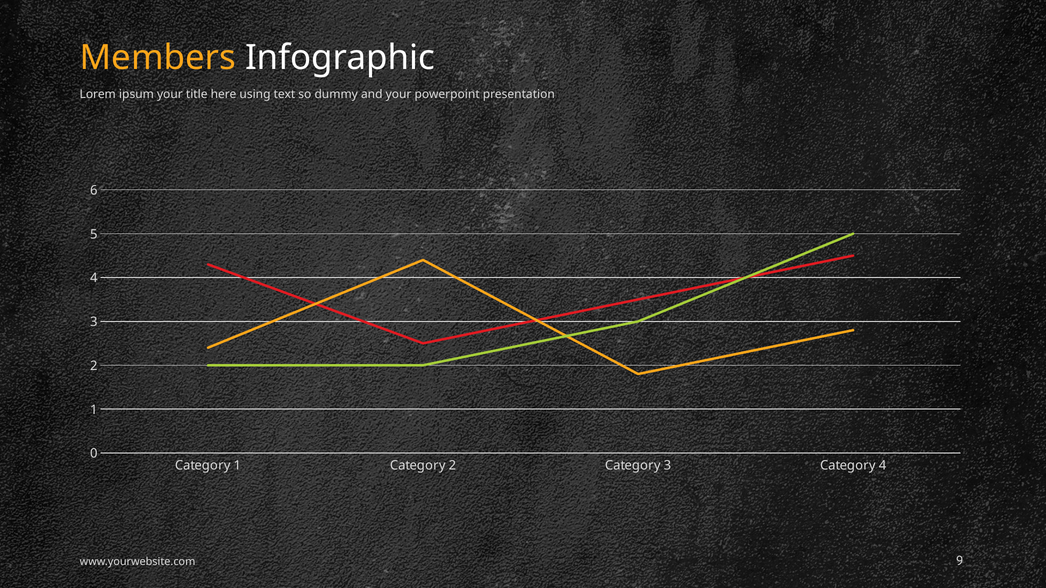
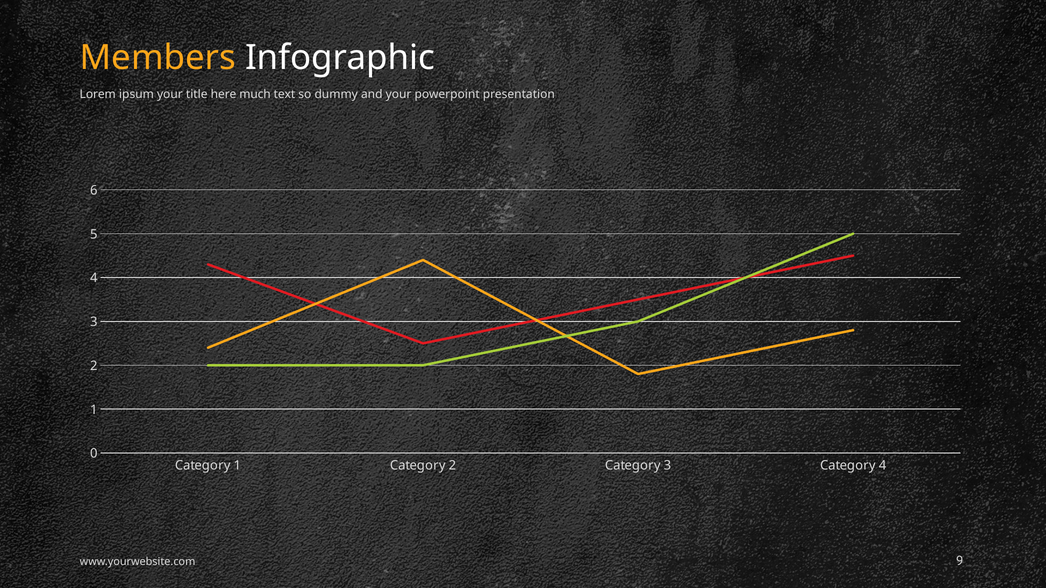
using: using -> much
